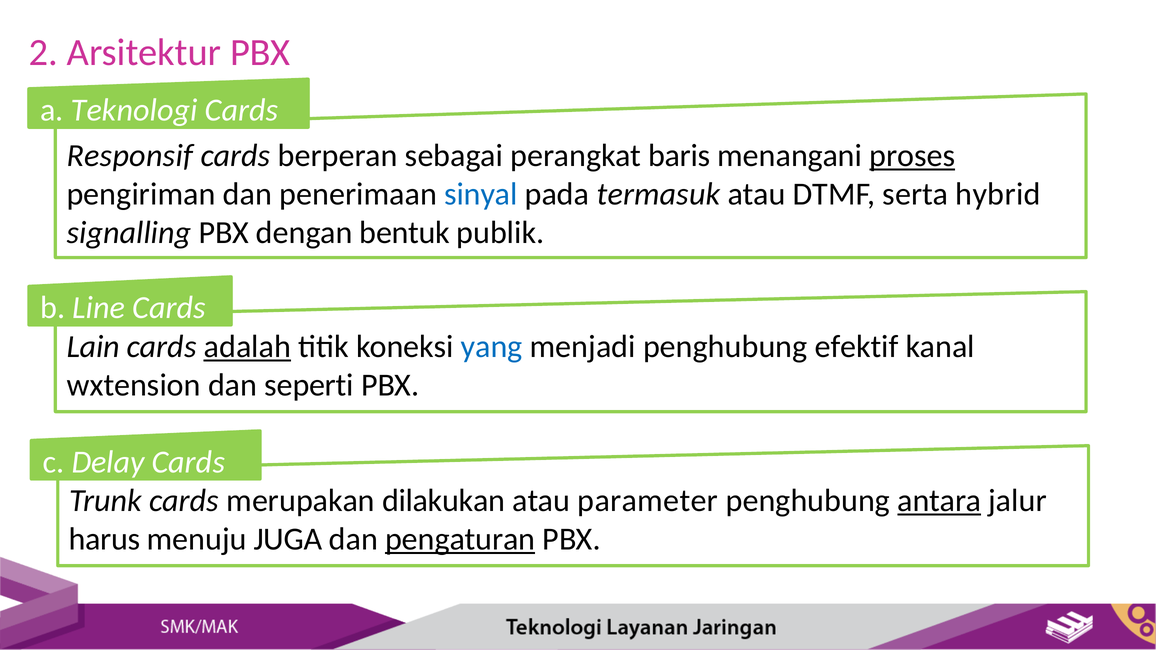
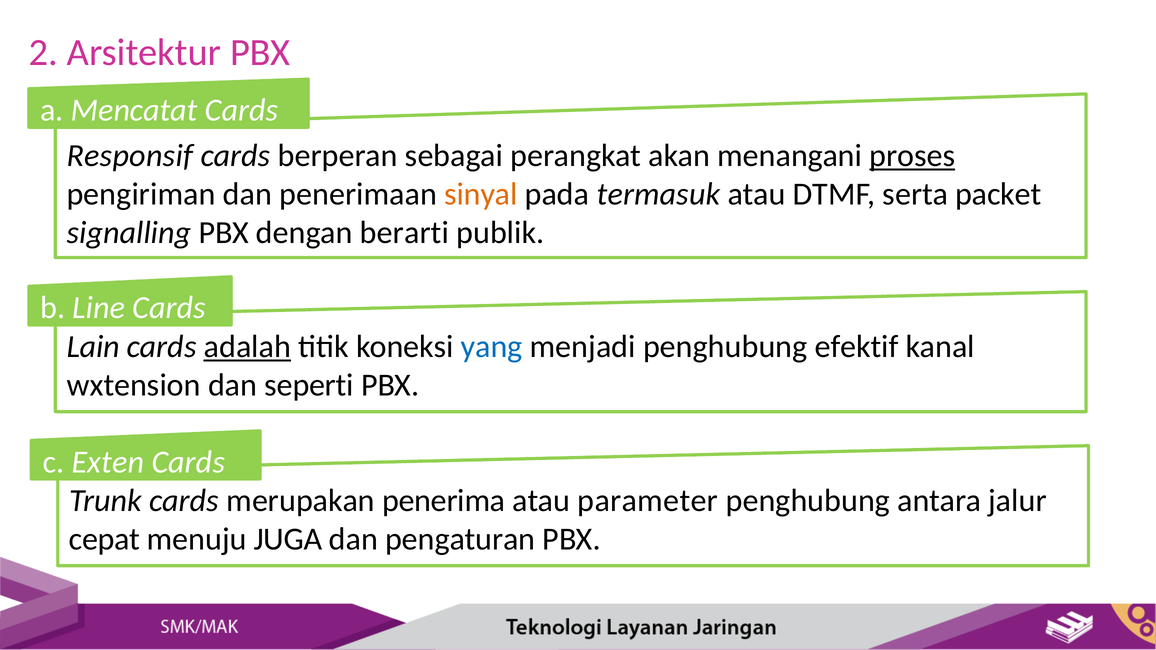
Teknologi: Teknologi -> Mencatat
baris: baris -> akan
sinyal colour: blue -> orange
hybrid: hybrid -> packet
bentuk: bentuk -> berarti
Delay: Delay -> Exten
dilakukan: dilakukan -> penerima
antara underline: present -> none
harus: harus -> cepat
pengaturan underline: present -> none
